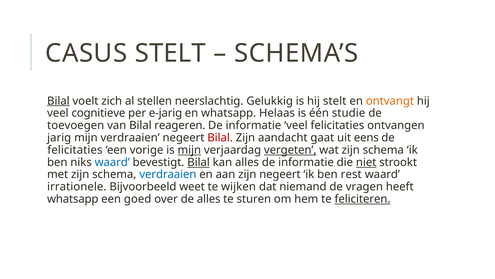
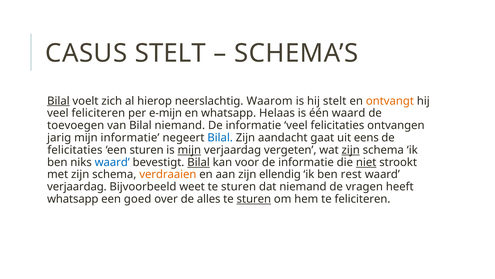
stellen: stellen -> hierop
Gelukkig: Gelukkig -> Waarom
veel cognitieve: cognitieve -> feliciteren
e-jarig: e-jarig -> e-mijn
één studie: studie -> waard
Bilal reageren: reageren -> niemand
mijn verdraaien: verdraaien -> informatie
Bilal at (220, 137) colour: red -> blue
een vorige: vorige -> sturen
vergeten underline: present -> none
zijn at (351, 150) underline: none -> present
kan alles: alles -> voor
verdraaien at (168, 174) colour: blue -> orange
zijn negeert: negeert -> ellendig
irrationele at (77, 186): irrationele -> verjaardag
wijken at (238, 186): wijken -> sturen
sturen at (254, 199) underline: none -> present
feliciteren at (362, 199) underline: present -> none
